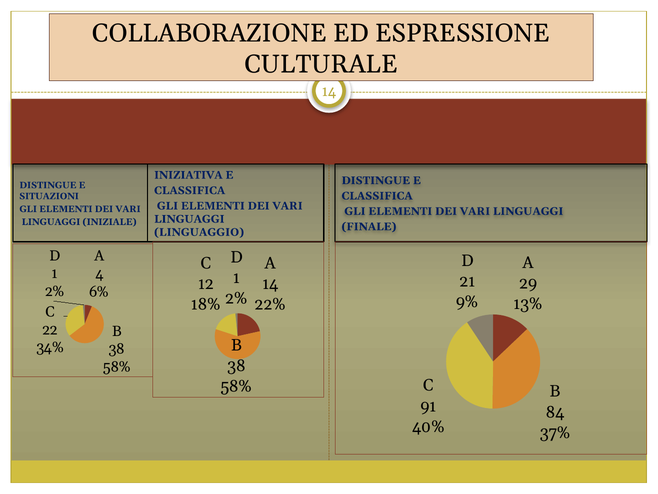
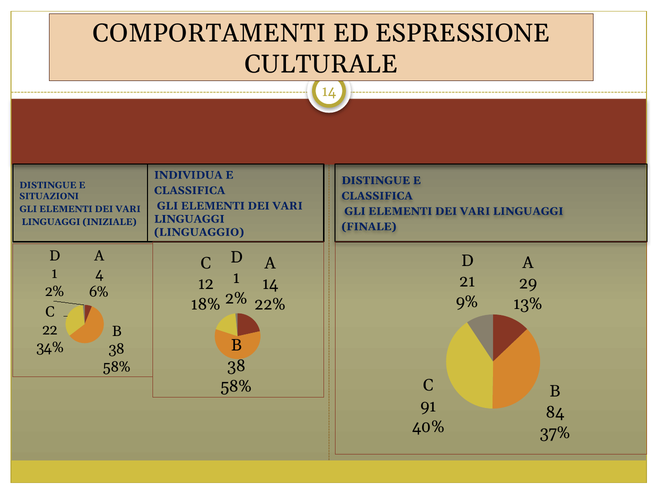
COLLABORAZIONE: COLLABORAZIONE -> COMPORTAMENTI
INIZIATIVA: INIZIATIVA -> INDIVIDUA
